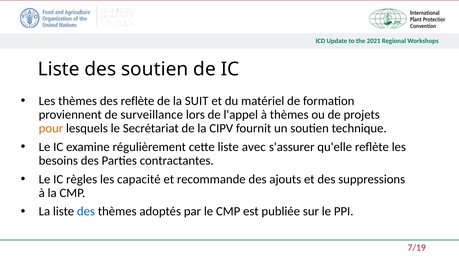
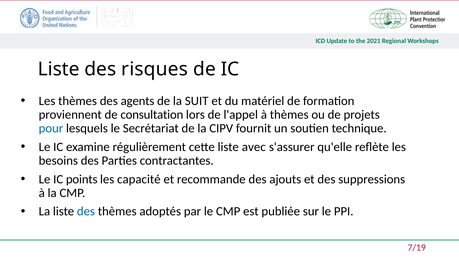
des soutien: soutien -> risques
des reflète: reflète -> agents
surveillance: surveillance -> consultation
pour colour: orange -> blue
règles: règles -> points
